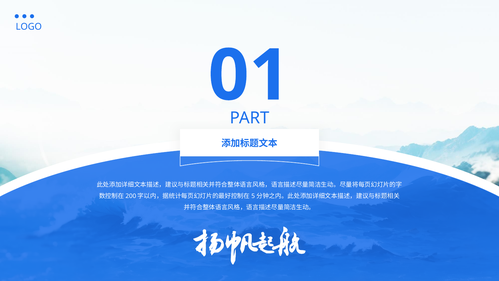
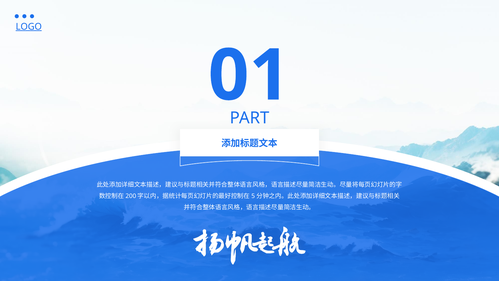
LOGO underline: none -> present
